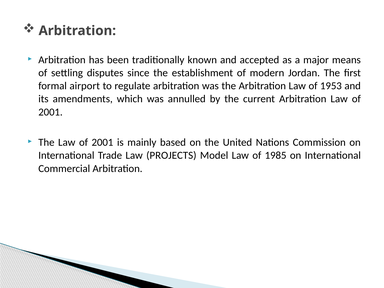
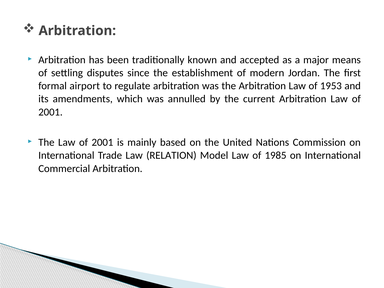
PROJECTS: PROJECTS -> RELATION
